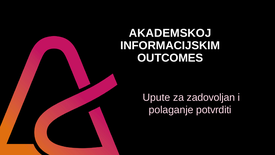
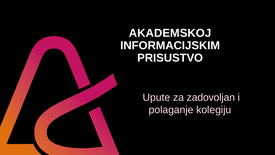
OUTCOMES: OUTCOMES -> PRISUSTVO
potvrditi: potvrditi -> kolegiju
